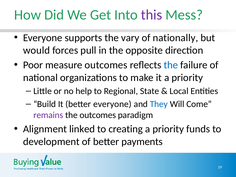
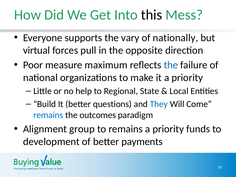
this colour: purple -> black
would: would -> virtual
measure outcomes: outcomes -> maximum
better everyone: everyone -> questions
remains at (48, 115) colour: purple -> blue
linked: linked -> group
to creating: creating -> remains
